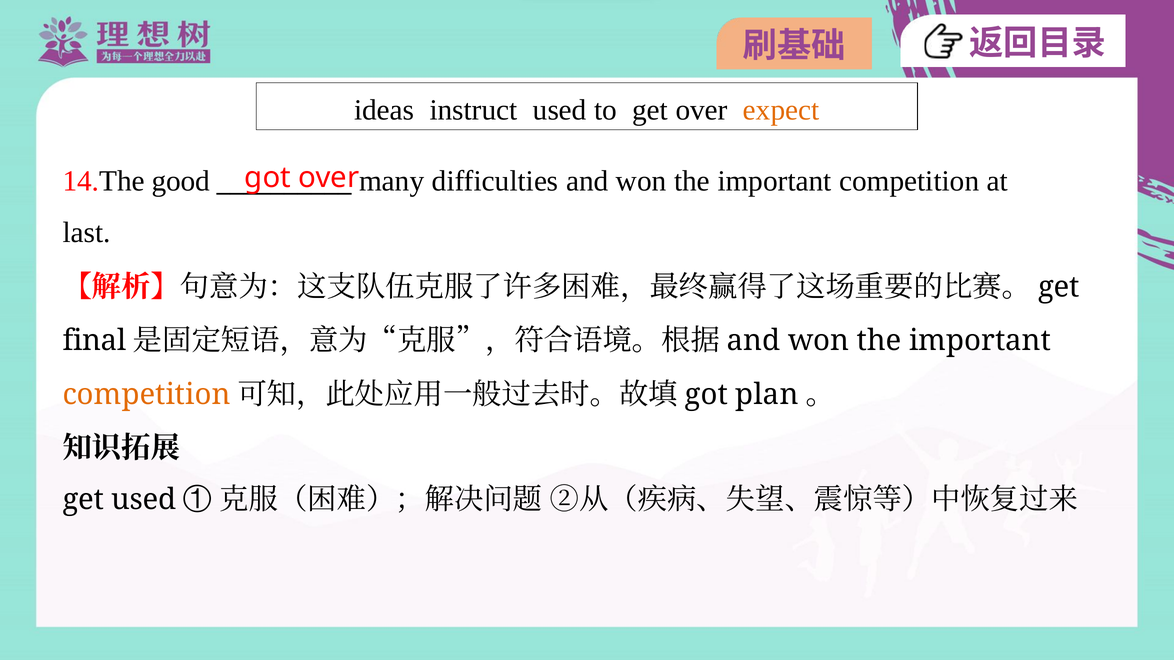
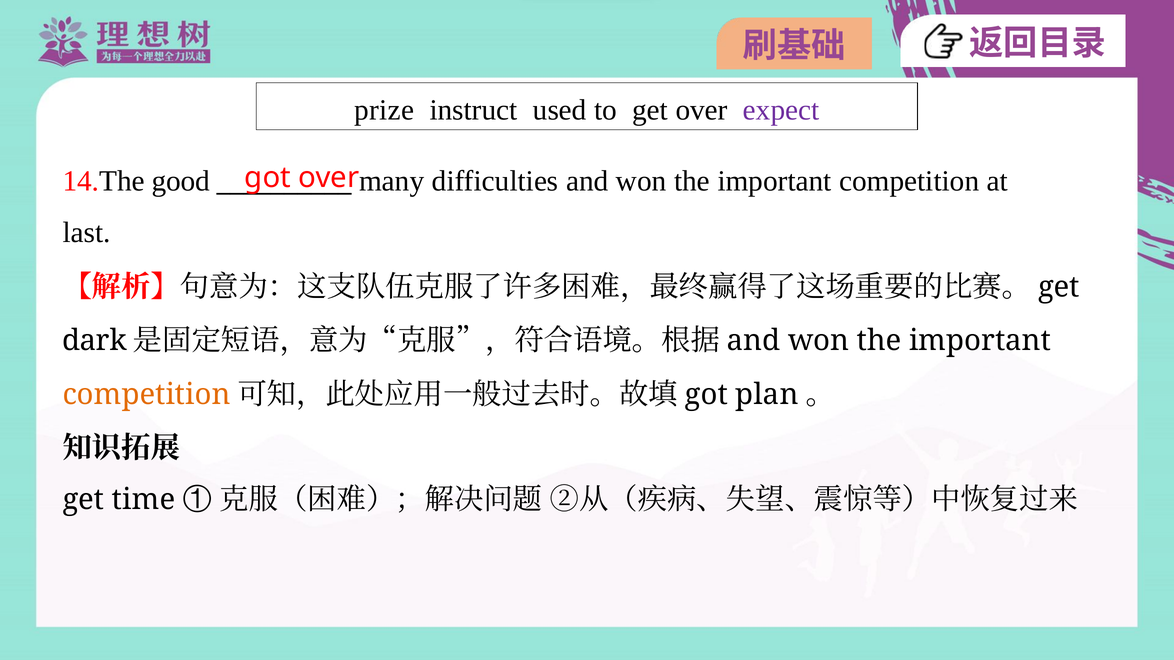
ideas: ideas -> prize
expect colour: orange -> purple
final: final -> dark
get used: used -> time
